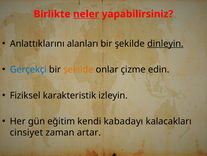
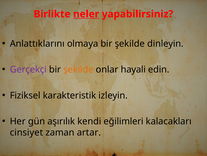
alanları: alanları -> olmaya
dinleyin underline: present -> none
Gerçekçi colour: blue -> purple
çizme: çizme -> hayali
eğitim: eğitim -> aşırılık
kabadayı: kabadayı -> eğilimleri
